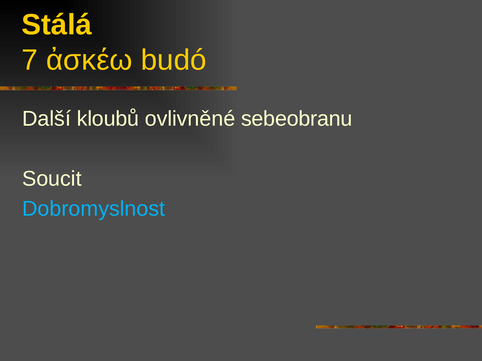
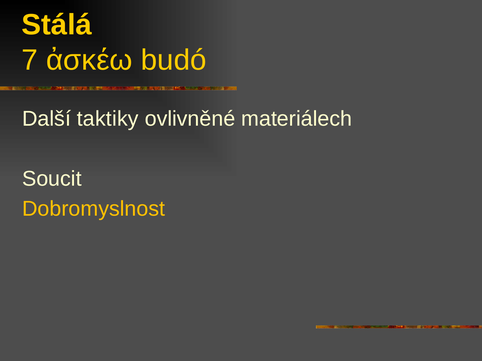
kloubů: kloubů -> taktiky
sebeobranu: sebeobranu -> materiálech
Dobromyslnost colour: light blue -> yellow
